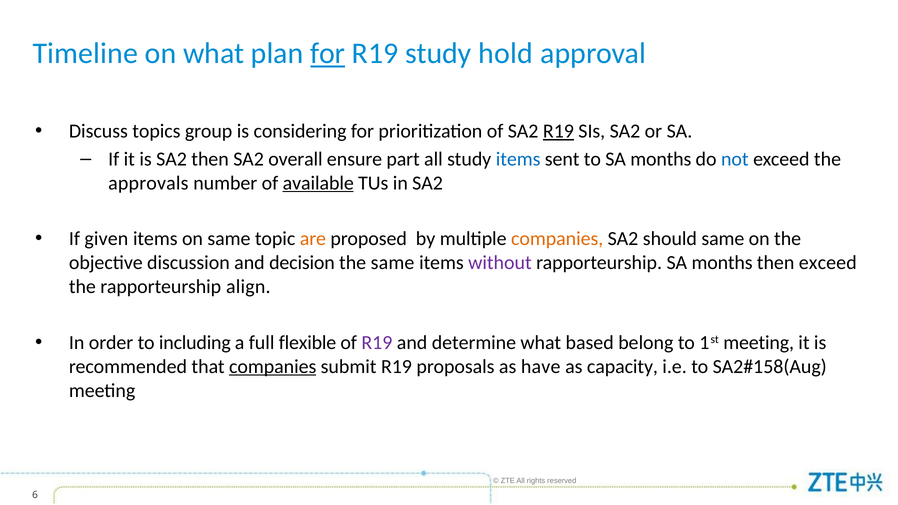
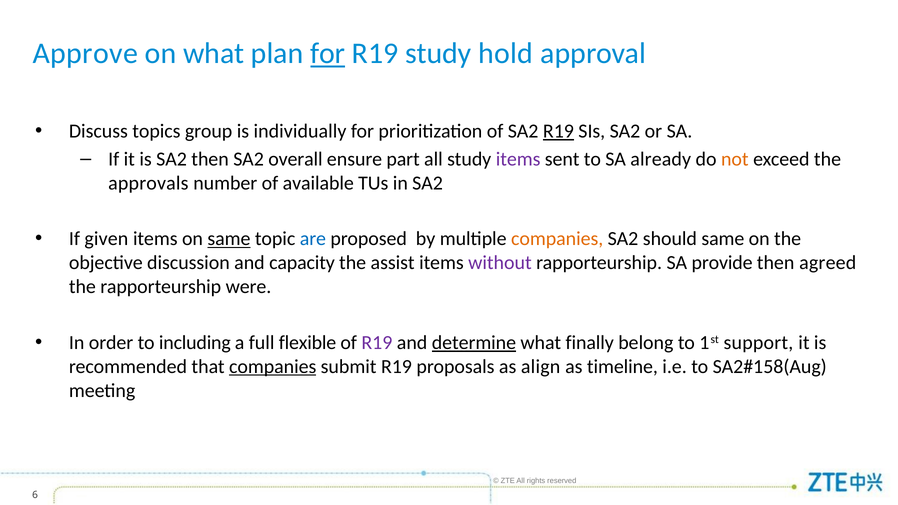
Timeline: Timeline -> Approve
considering: considering -> individually
items at (518, 159) colour: blue -> purple
to SA months: months -> already
not colour: blue -> orange
available underline: present -> none
same at (229, 239) underline: none -> present
are colour: orange -> blue
decision: decision -> capacity
the same: same -> assist
rapporteurship SA months: months -> provide
then exceed: exceed -> agreed
align: align -> were
determine underline: none -> present
based: based -> finally
1st meeting: meeting -> support
have: have -> align
capacity: capacity -> timeline
